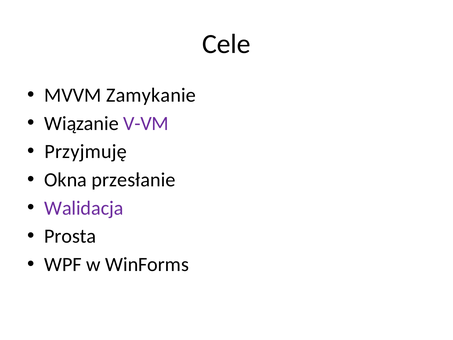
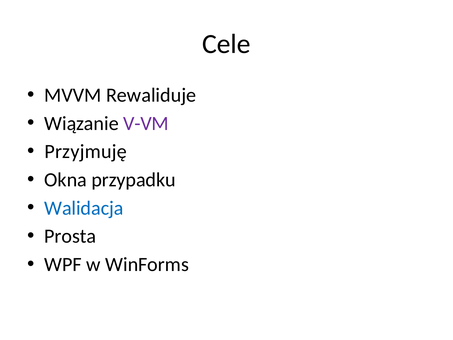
Zamykanie: Zamykanie -> Rewaliduje
przesłanie: przesłanie -> przypadku
Walidacja colour: purple -> blue
